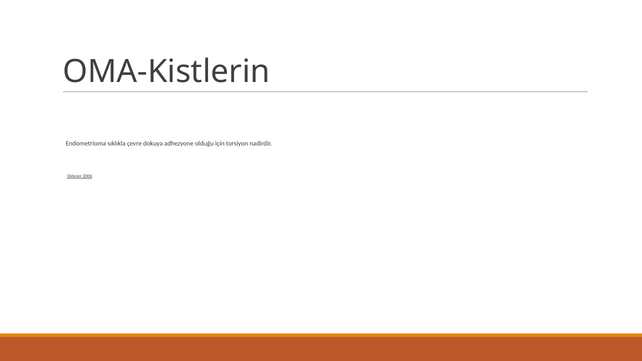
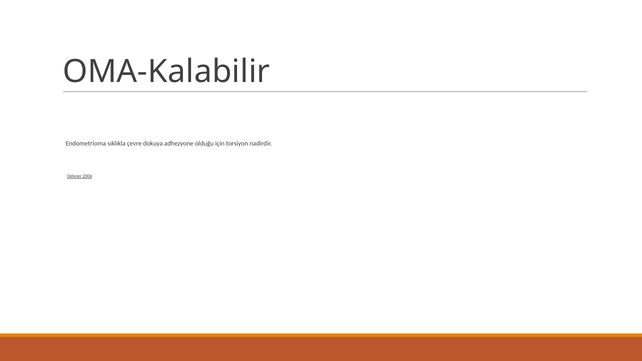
OMA-Kistlerin: OMA-Kistlerin -> OMA-Kalabilir
